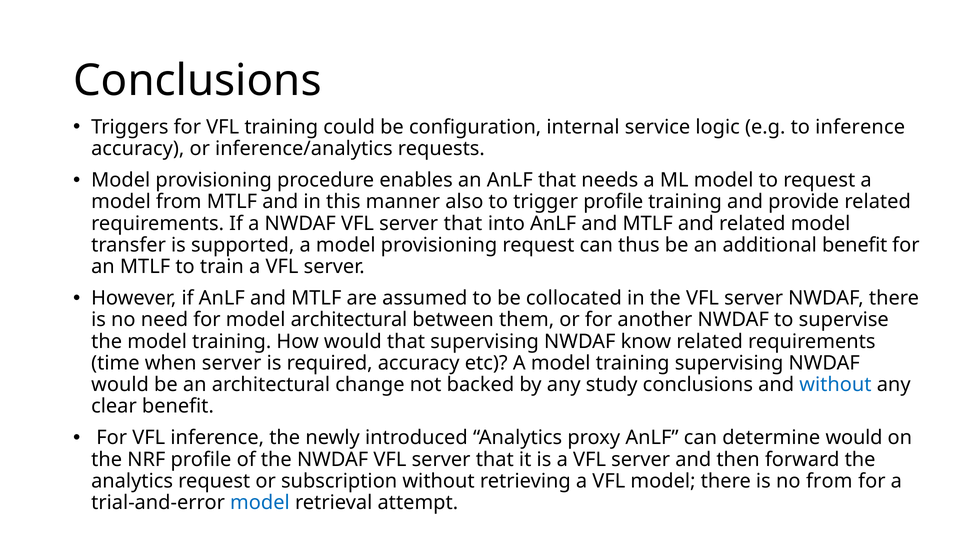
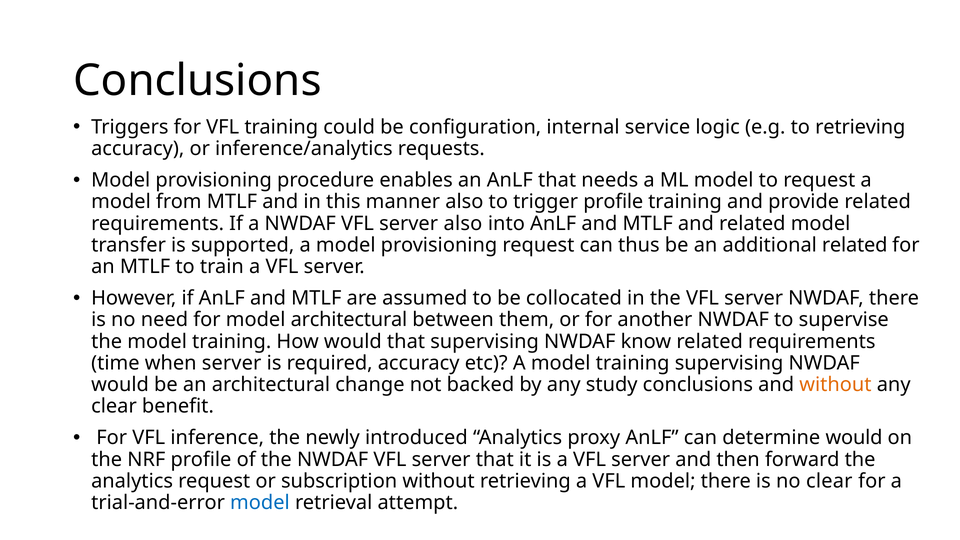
to inference: inference -> retrieving
that at (463, 223): that -> also
additional benefit: benefit -> related
without at (835, 385) colour: blue -> orange
no from: from -> clear
